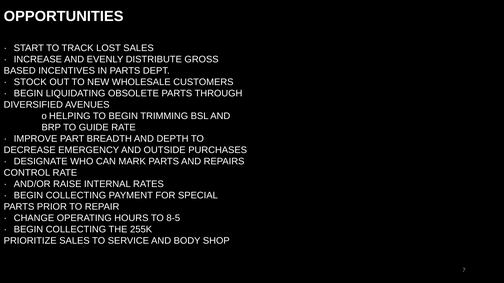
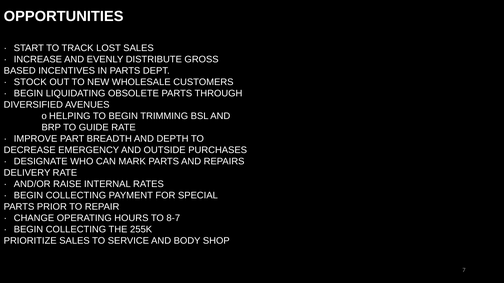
CONTROL: CONTROL -> DELIVERY
8-5: 8-5 -> 8-7
